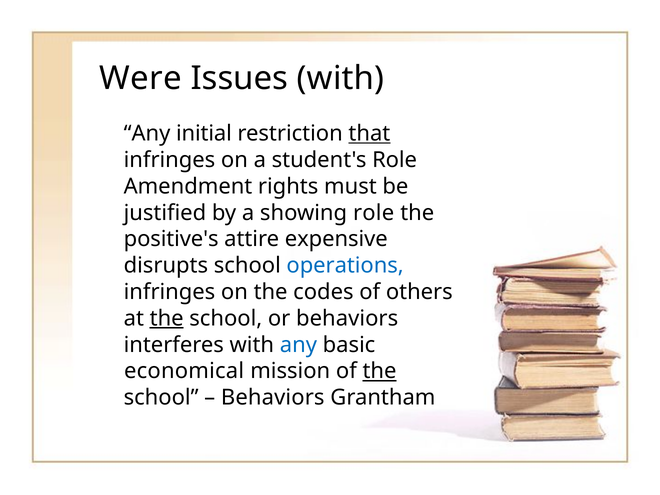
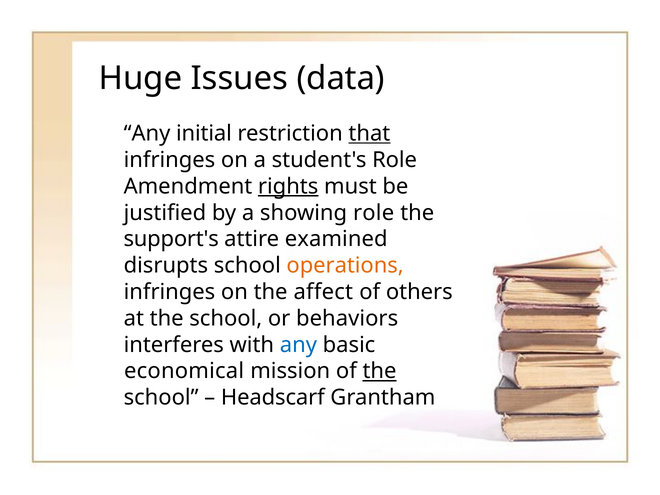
Were: Were -> Huge
Issues with: with -> data
rights underline: none -> present
positive's: positive's -> support's
expensive: expensive -> examined
operations colour: blue -> orange
codes: codes -> affect
the at (167, 318) underline: present -> none
Behaviors at (273, 398): Behaviors -> Headscarf
